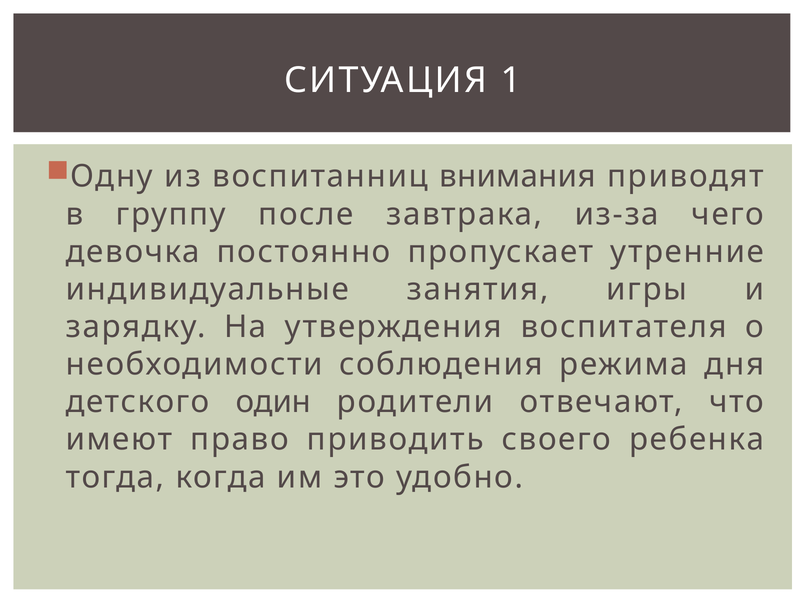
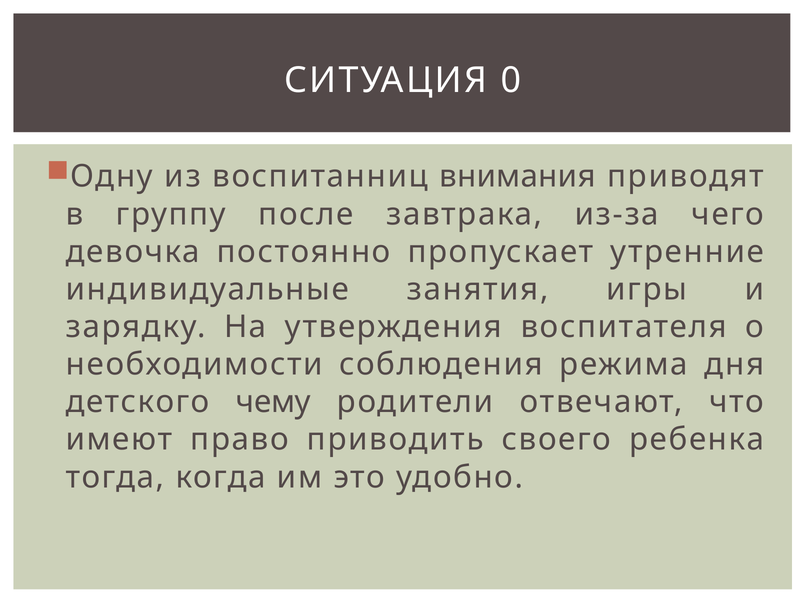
1: 1 -> 0
один: один -> чему
